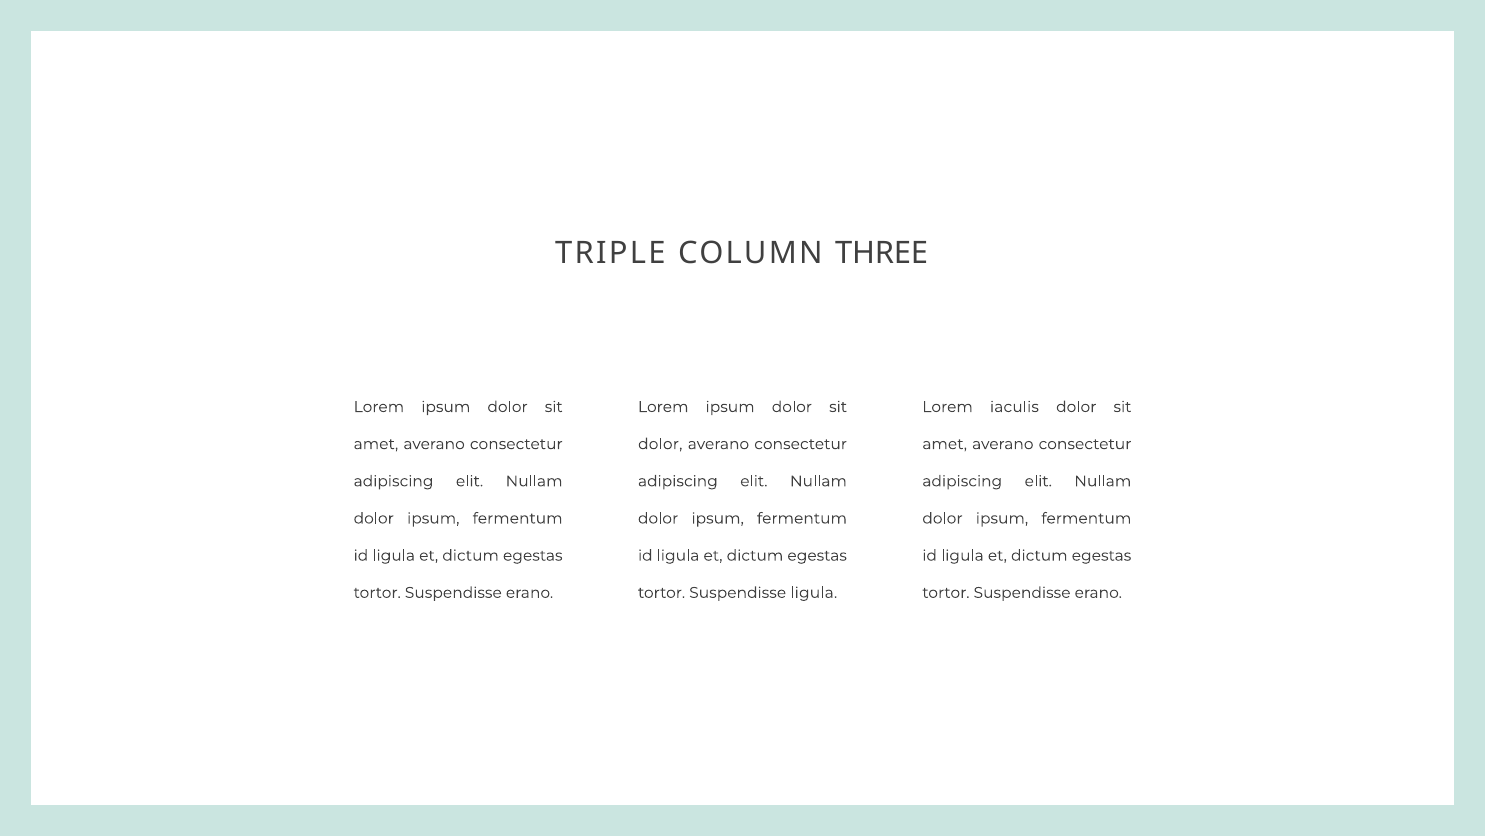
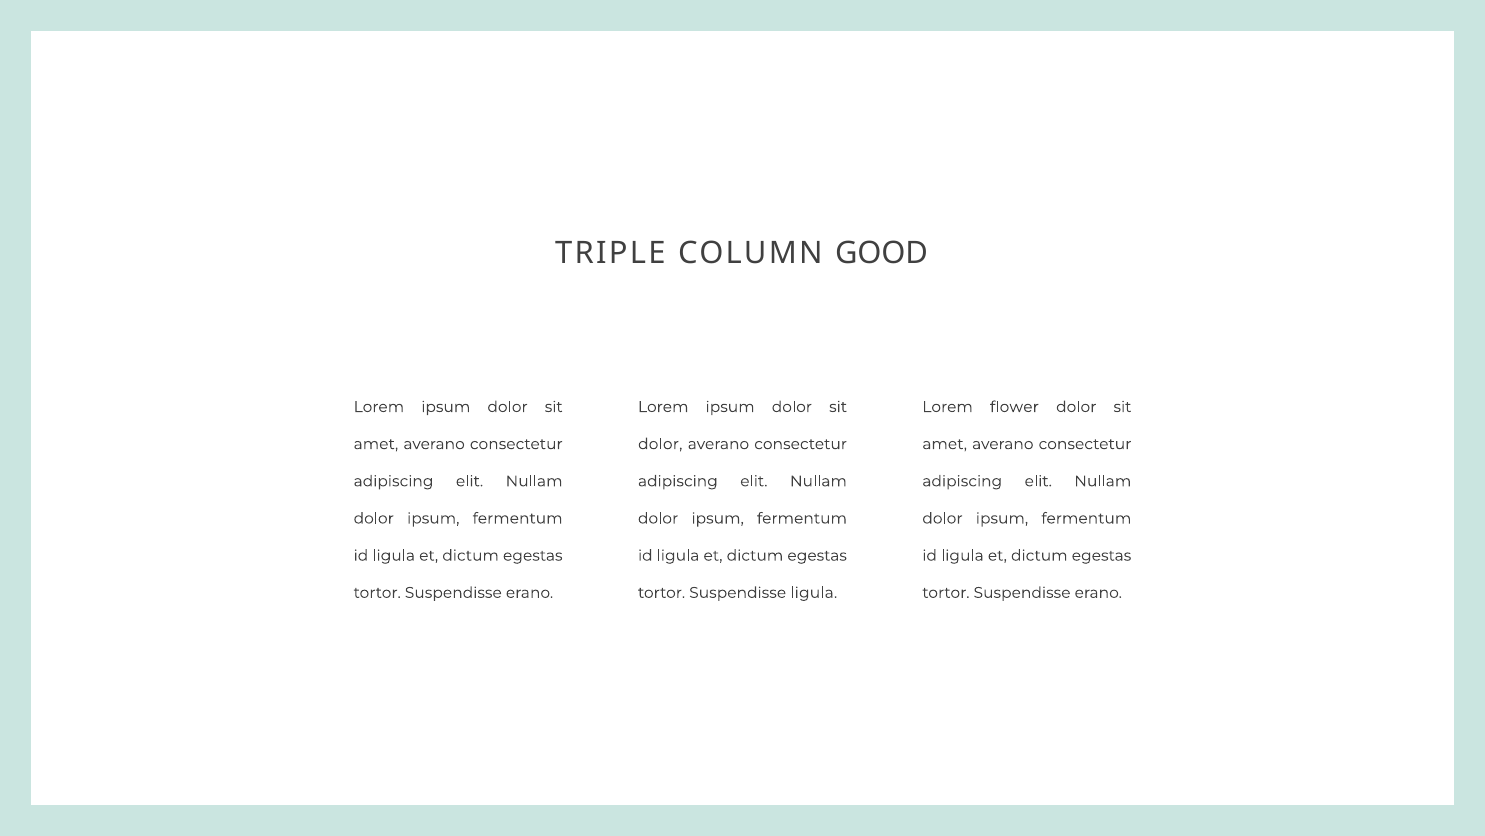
THREE: THREE -> GOOD
iaculis: iaculis -> flower
